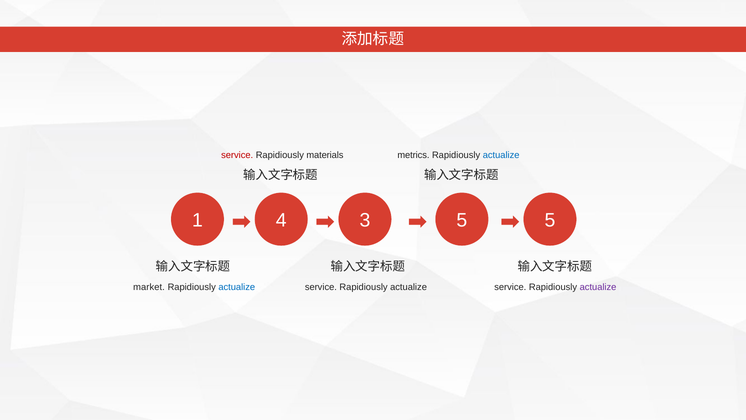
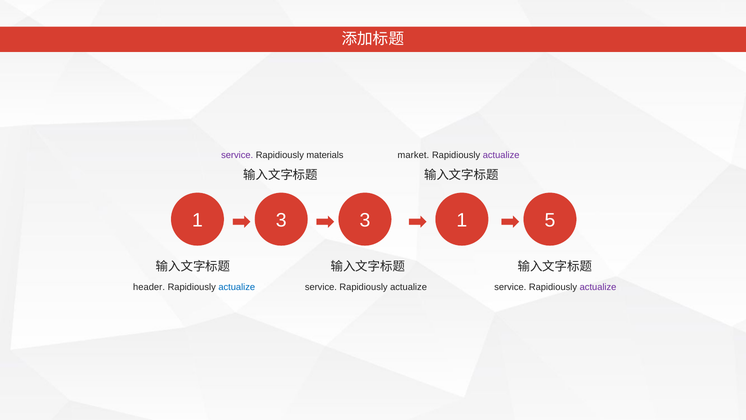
service at (237, 155) colour: red -> purple
metrics: metrics -> market
actualize at (501, 155) colour: blue -> purple
1 4: 4 -> 3
3 5: 5 -> 1
market: market -> header
